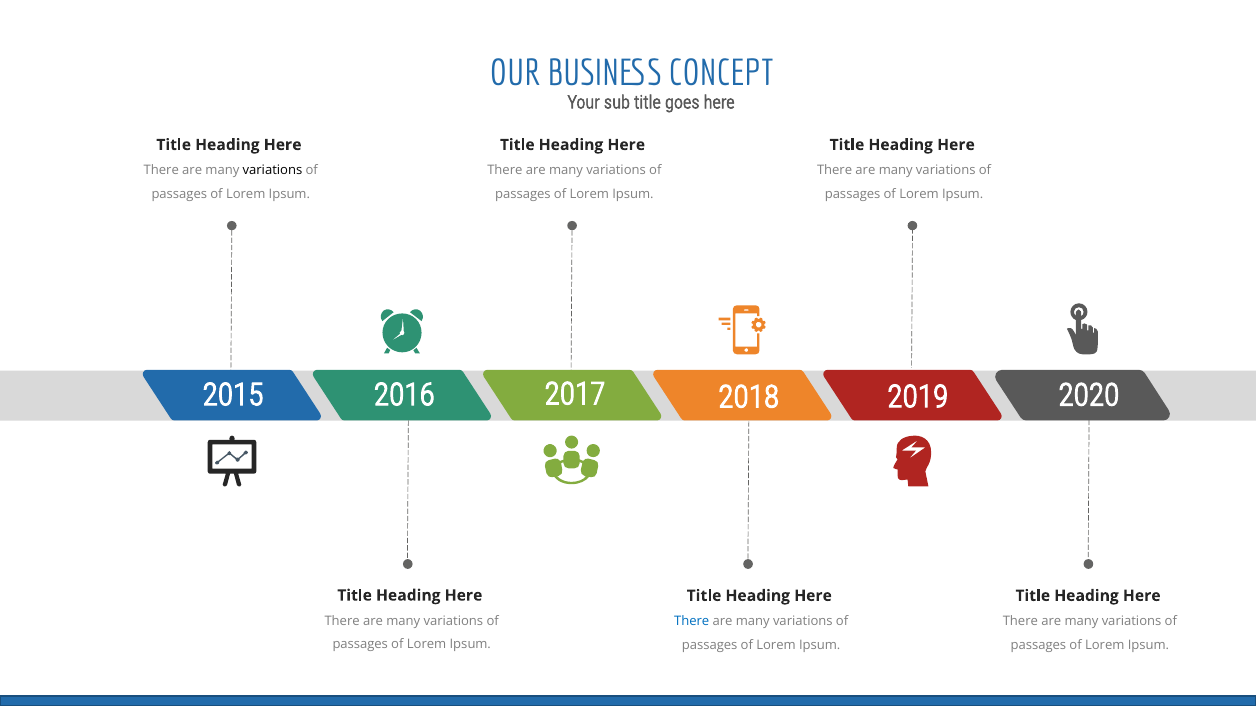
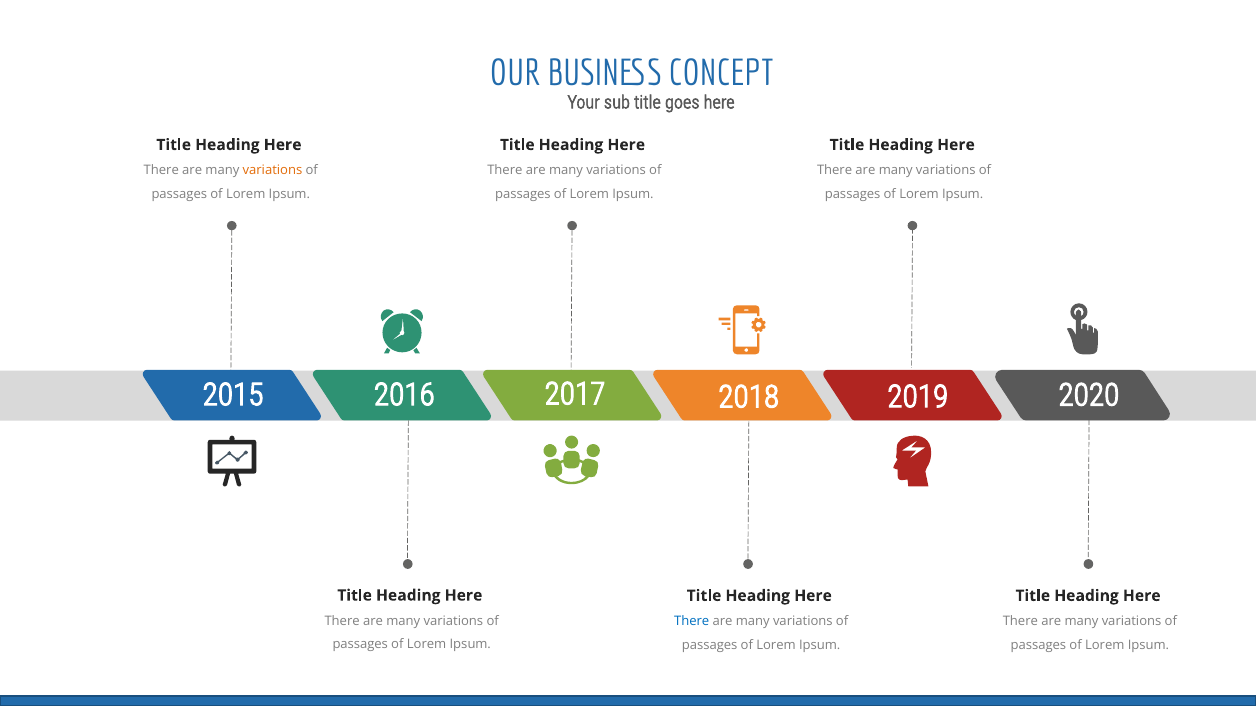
variations at (272, 171) colour: black -> orange
